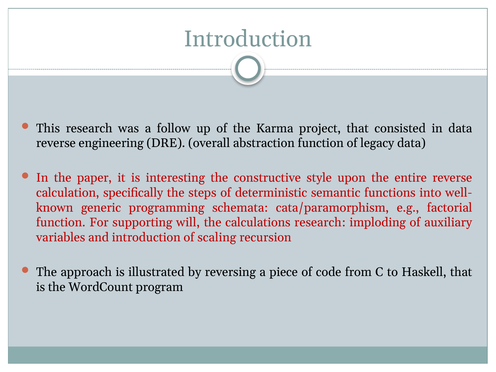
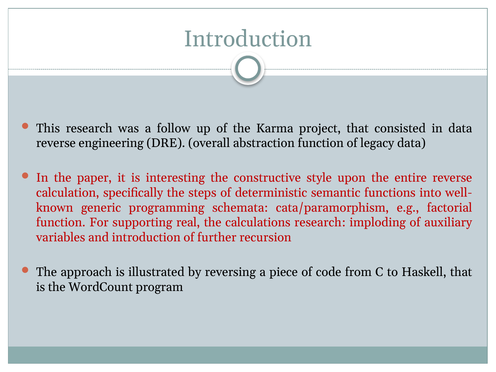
will: will -> real
scaling: scaling -> further
